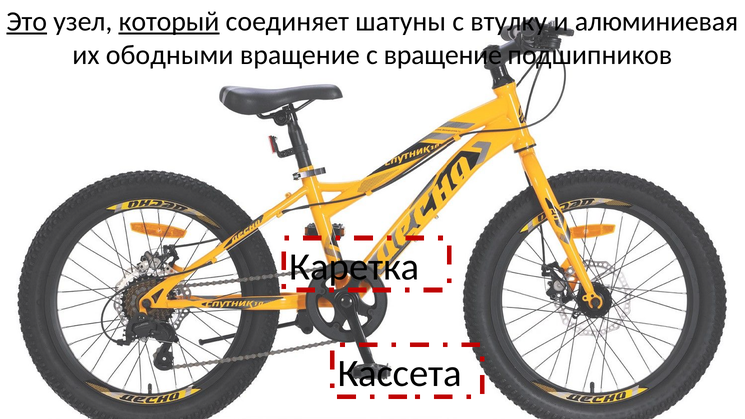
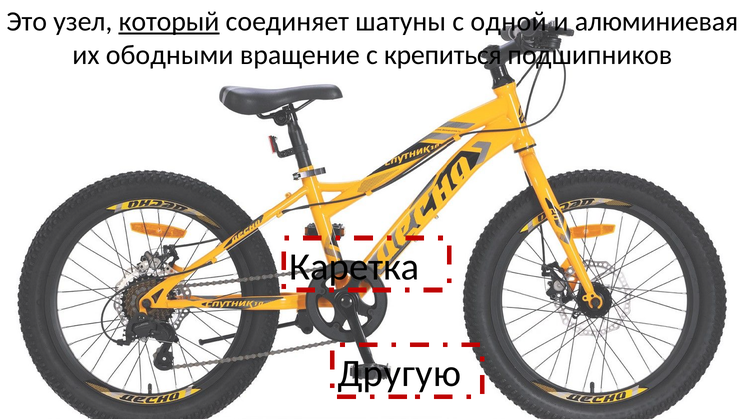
Это underline: present -> none
втулку: втулку -> одной
с вращение: вращение -> крепиться
Кассета: Кассета -> Другую
